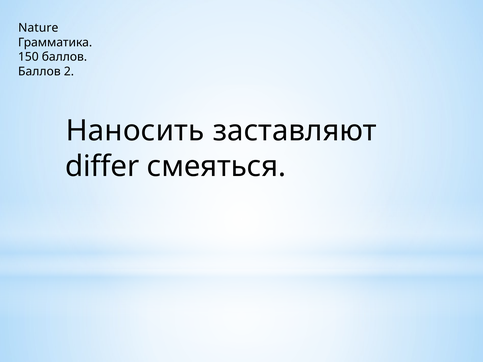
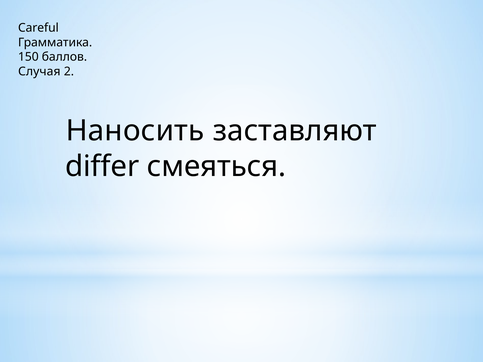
Nature: Nature -> Careful
Баллов at (39, 71): Баллов -> Случая
